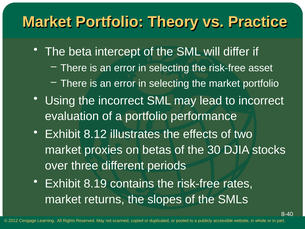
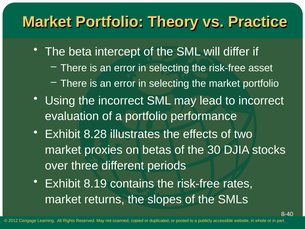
8.12: 8.12 -> 8.28
